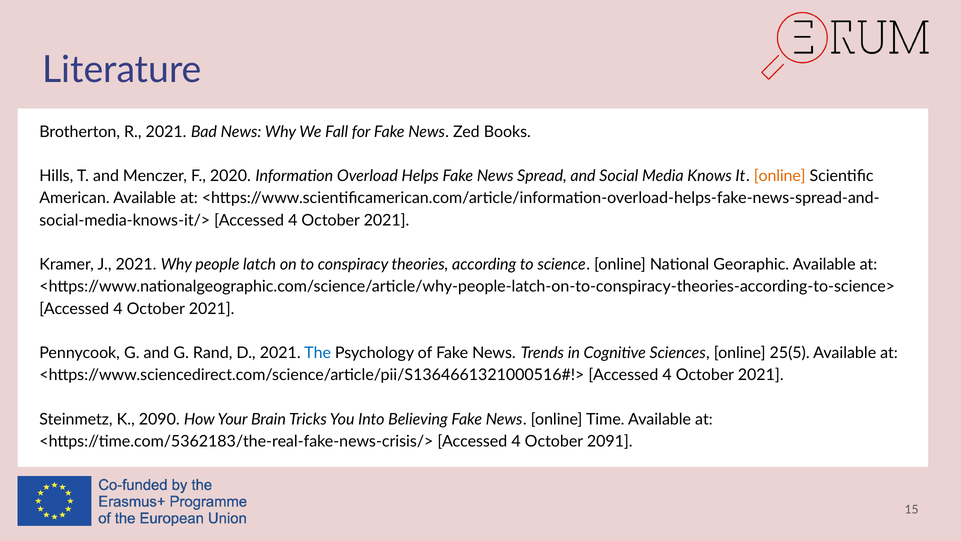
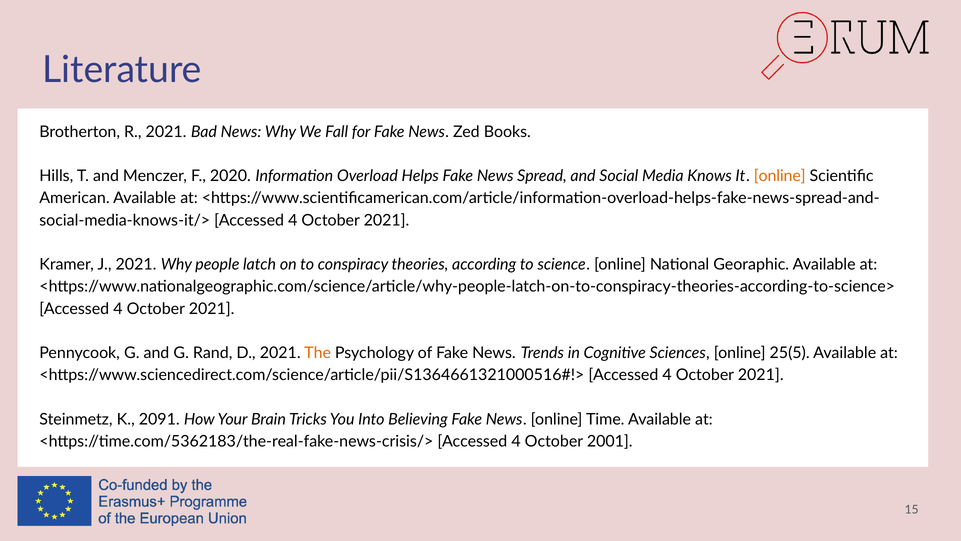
The colour: blue -> orange
2090: 2090 -> 2091
2091: 2091 -> 2001
